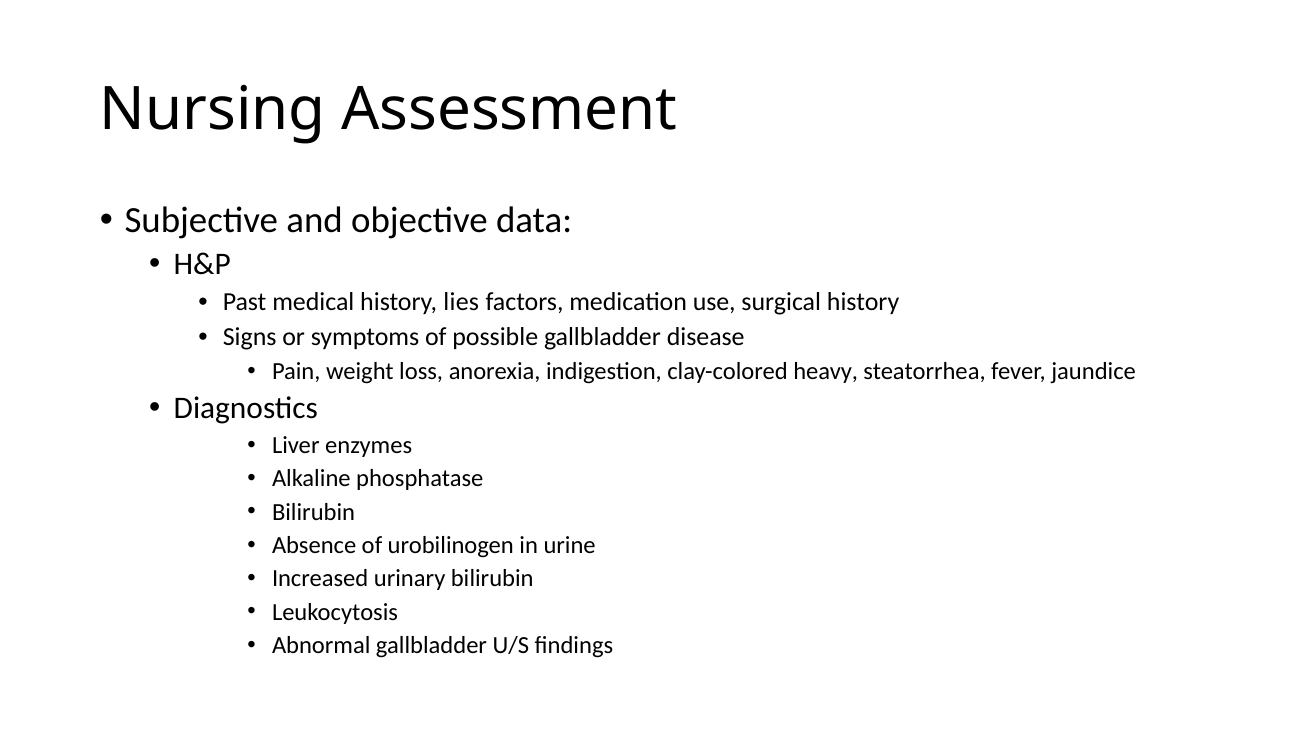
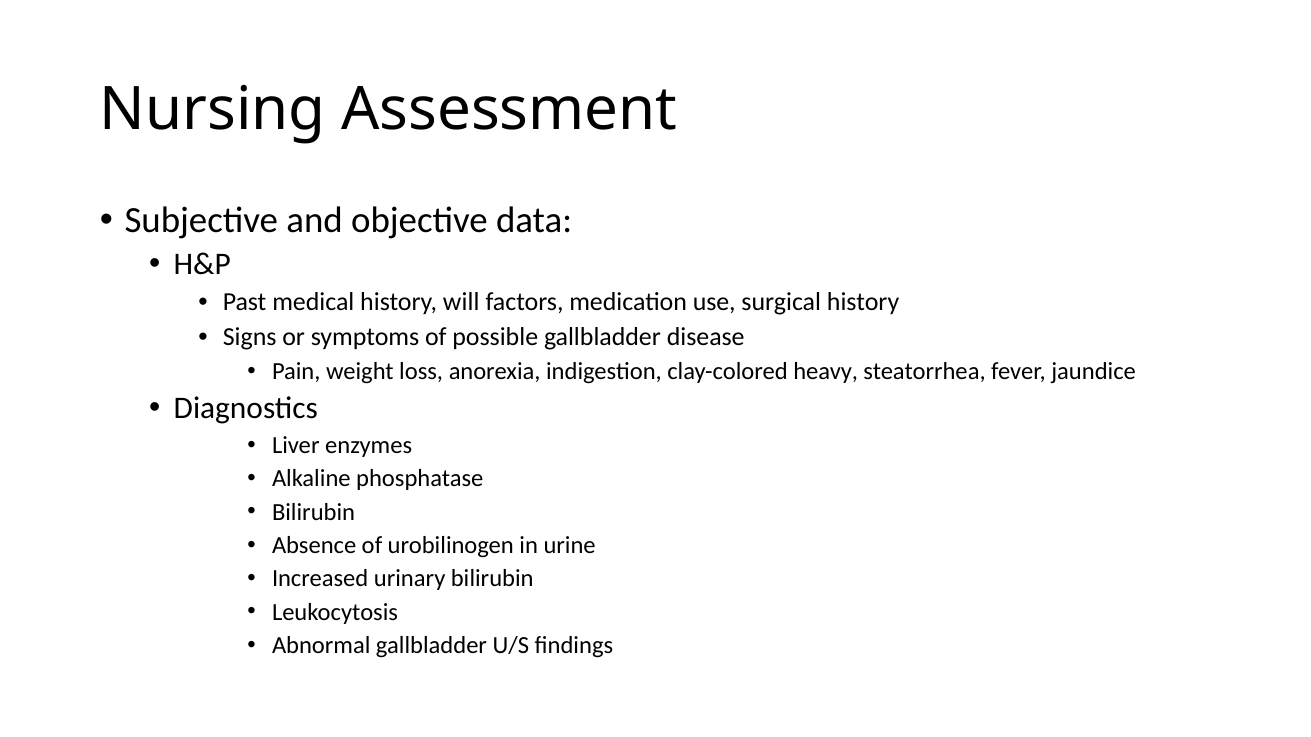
lies: lies -> will
